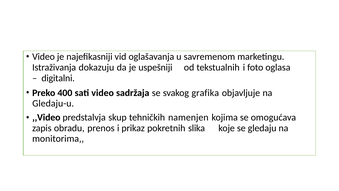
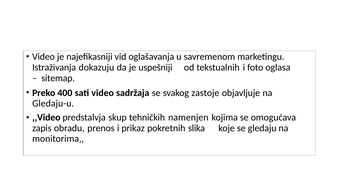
digitalni: digitalni -> sitemap
grafika: grafika -> zastoje
